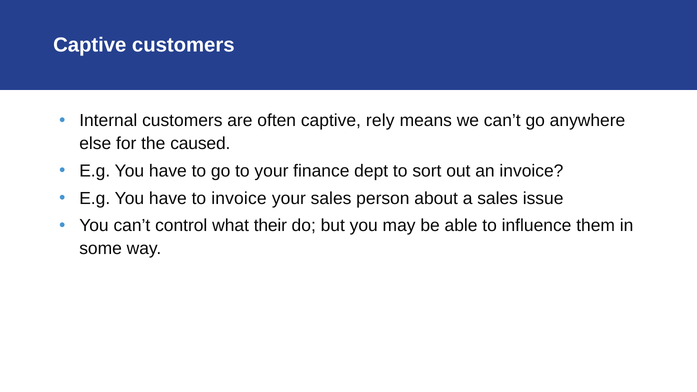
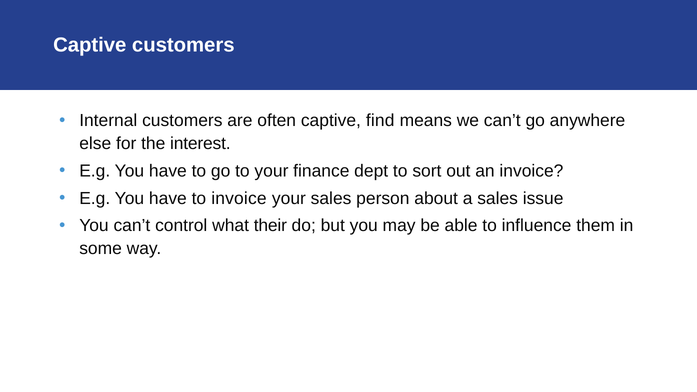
rely: rely -> find
caused: caused -> interest
